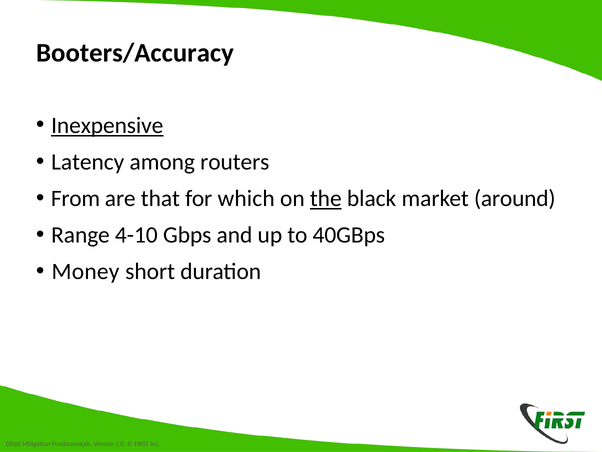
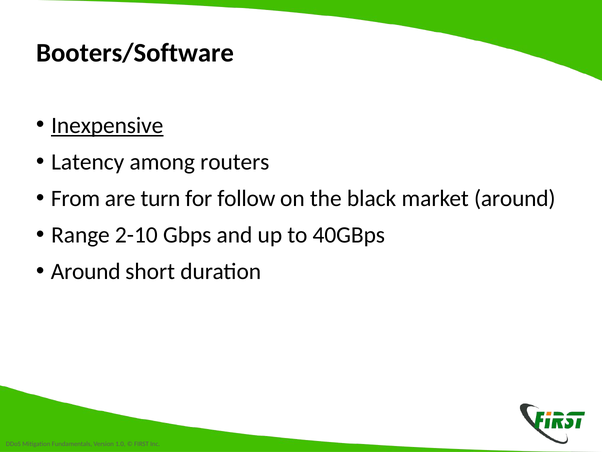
Booters/Accuracy: Booters/Accuracy -> Booters/Software
that: that -> turn
which: which -> follow
the underline: present -> none
4-10: 4-10 -> 2-10
Money at (85, 271): Money -> Around
